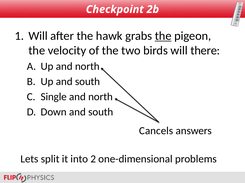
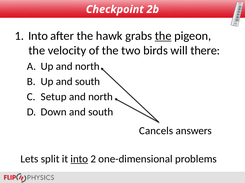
Will at (38, 36): Will -> Into
Single: Single -> Setup
into at (79, 159) underline: none -> present
